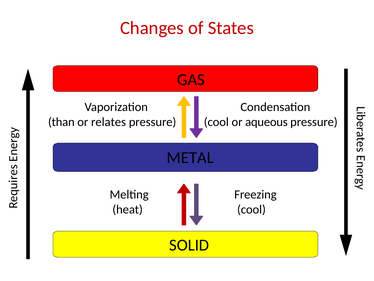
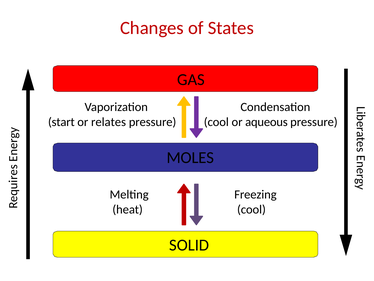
than: than -> start
METAL: METAL -> MOLES
